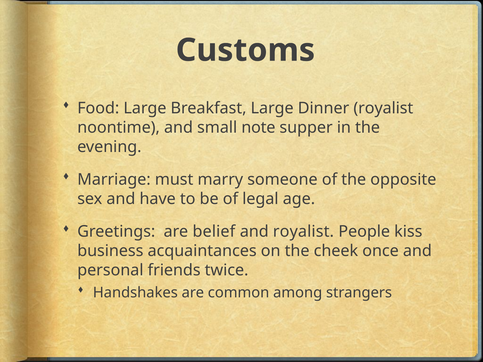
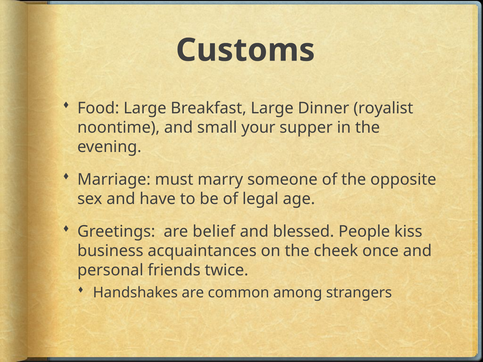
note: note -> your
and royalist: royalist -> blessed
